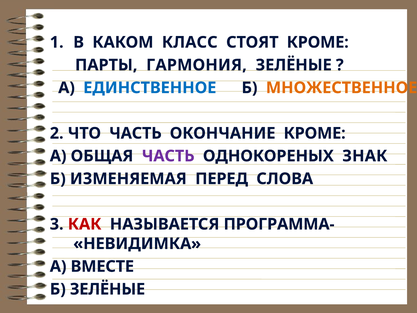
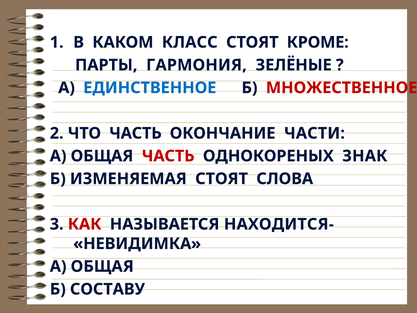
МНОЖЕСТВЕННОЕ colour: orange -> red
ОКОНЧАНИЕ КРОМЕ: КРОМЕ -> ЧАСТИ
ЧАСТЬ at (168, 156) colour: purple -> red
ИЗМЕНЯЕМАЯ ПЕРЕД: ПЕРЕД -> СТОЯТ
ПРОГРАММА-: ПРОГРАММА- -> НАХОДИТСЯ-
ВМЕСТЕ at (102, 266): ВМЕСТЕ -> ОБЩАЯ
Б ЗЕЛЁНЫЕ: ЗЕЛЁНЫЕ -> СОСТАВУ
